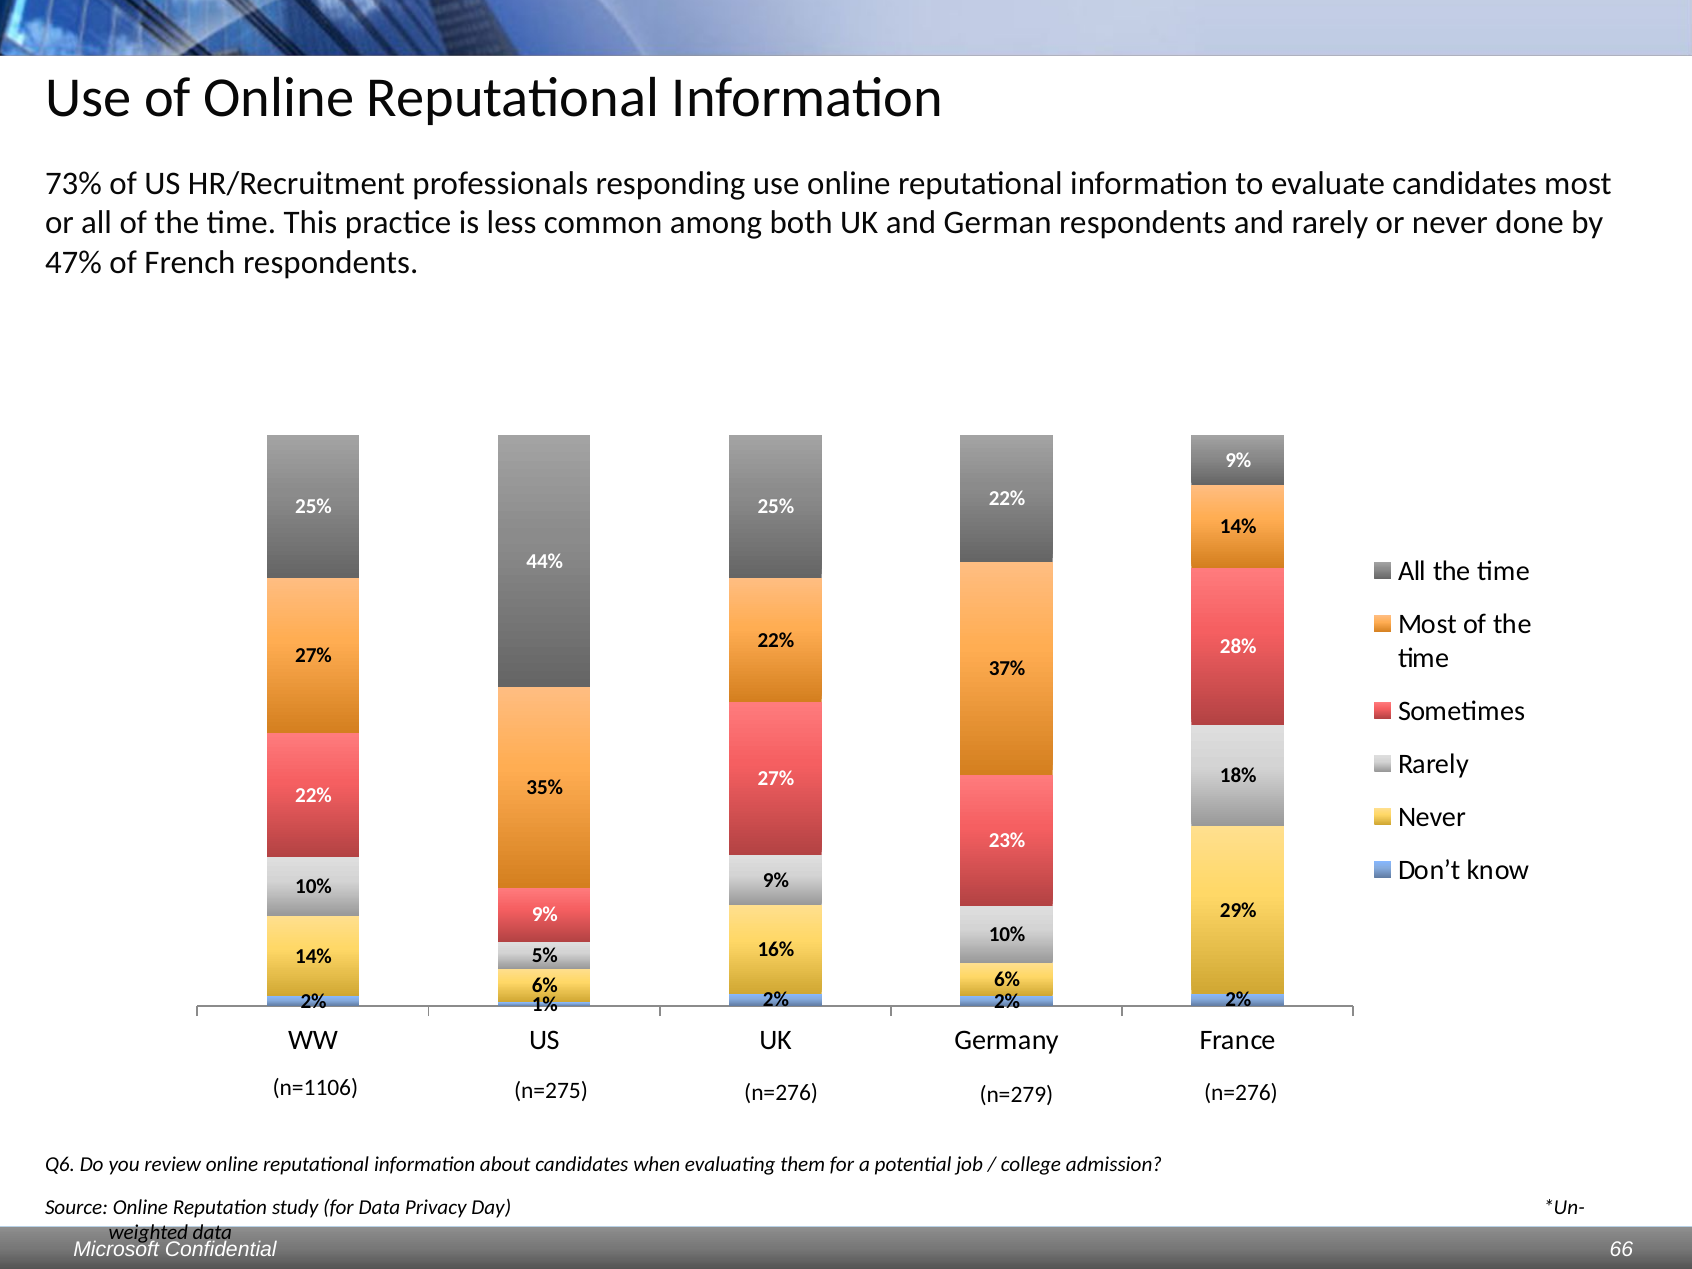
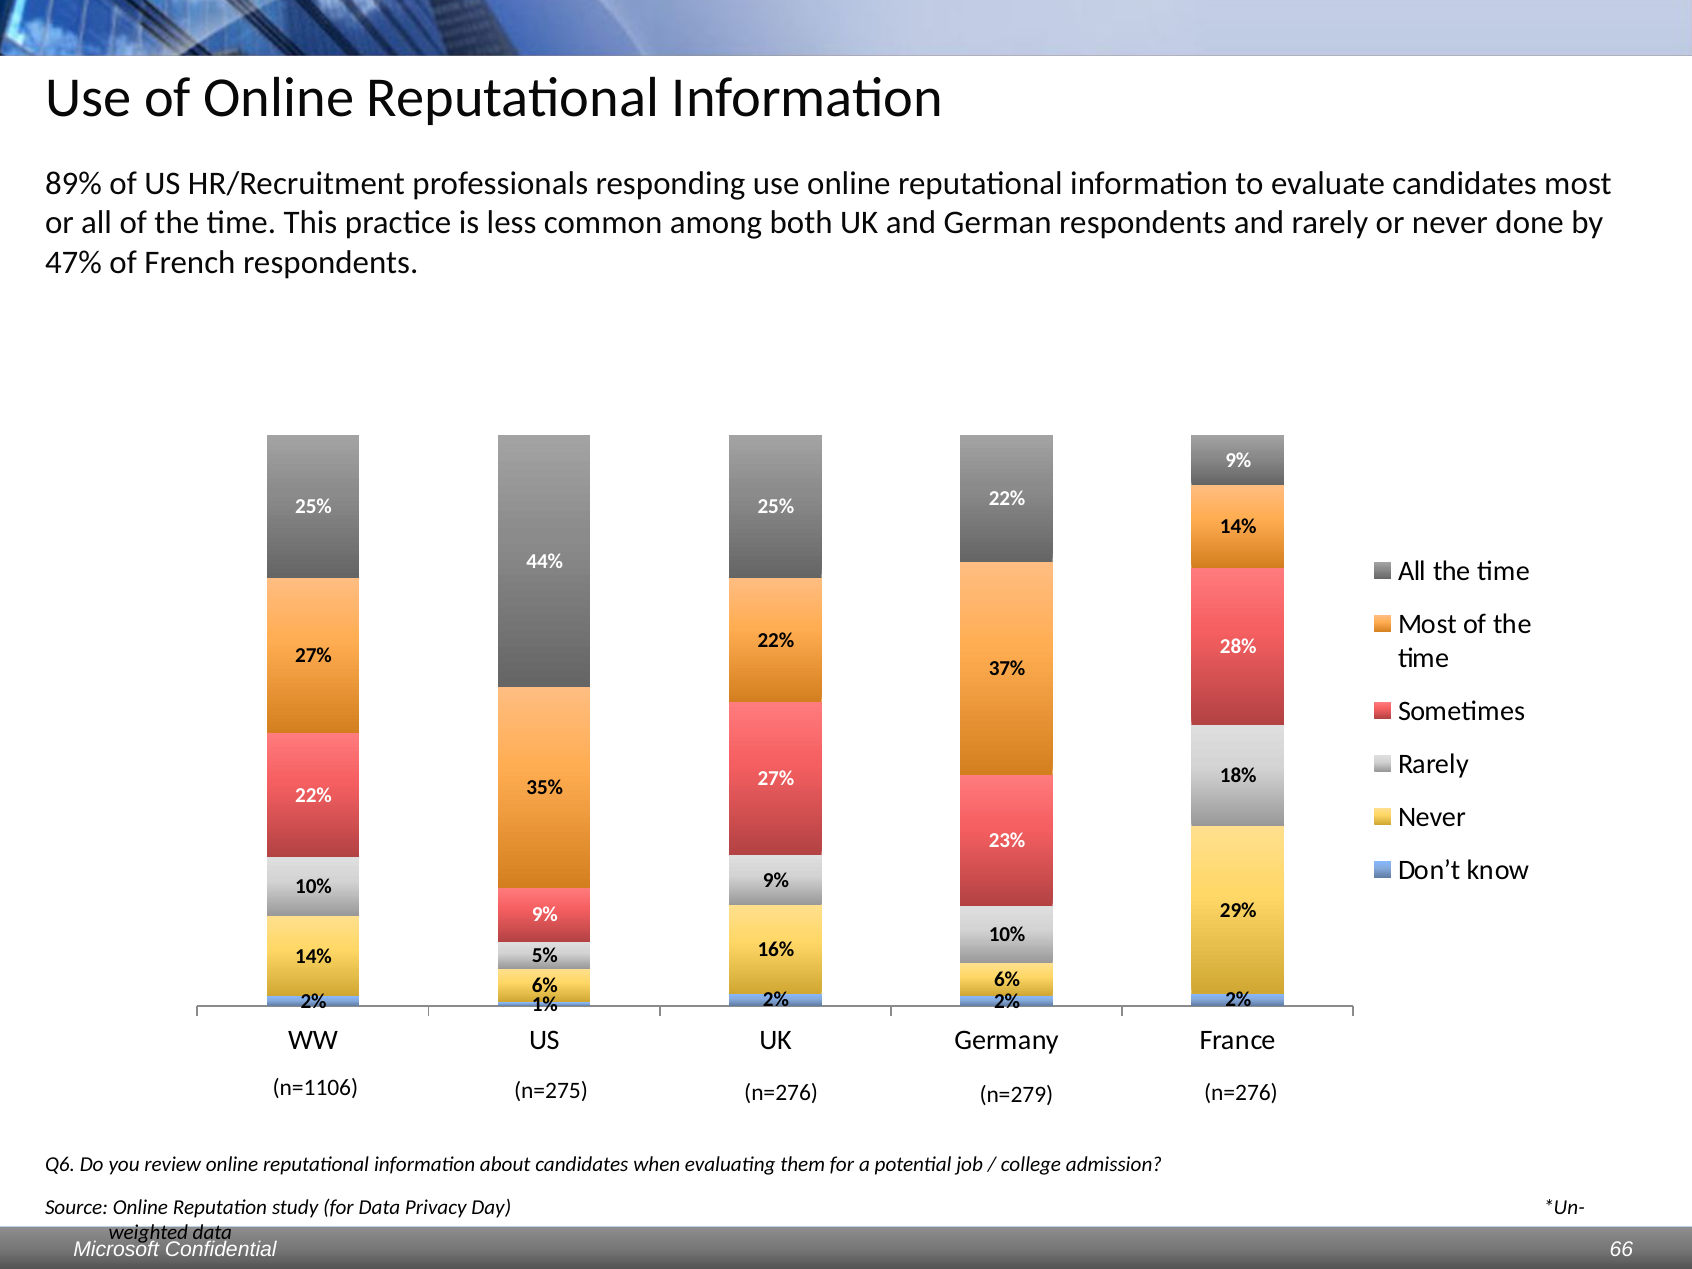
73%: 73% -> 89%
